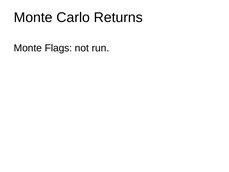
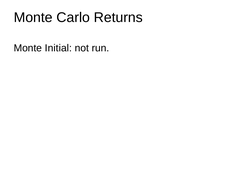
Flags: Flags -> Initial
